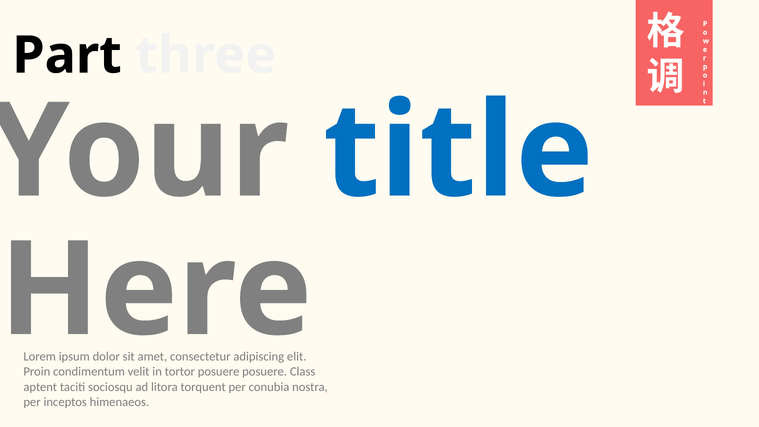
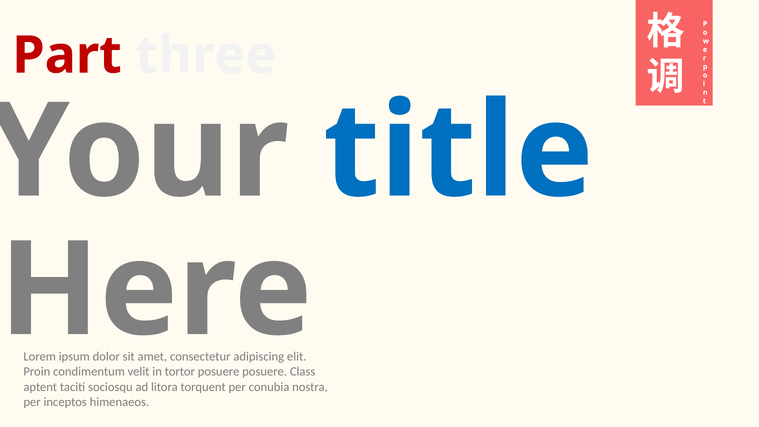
Part colour: black -> red
